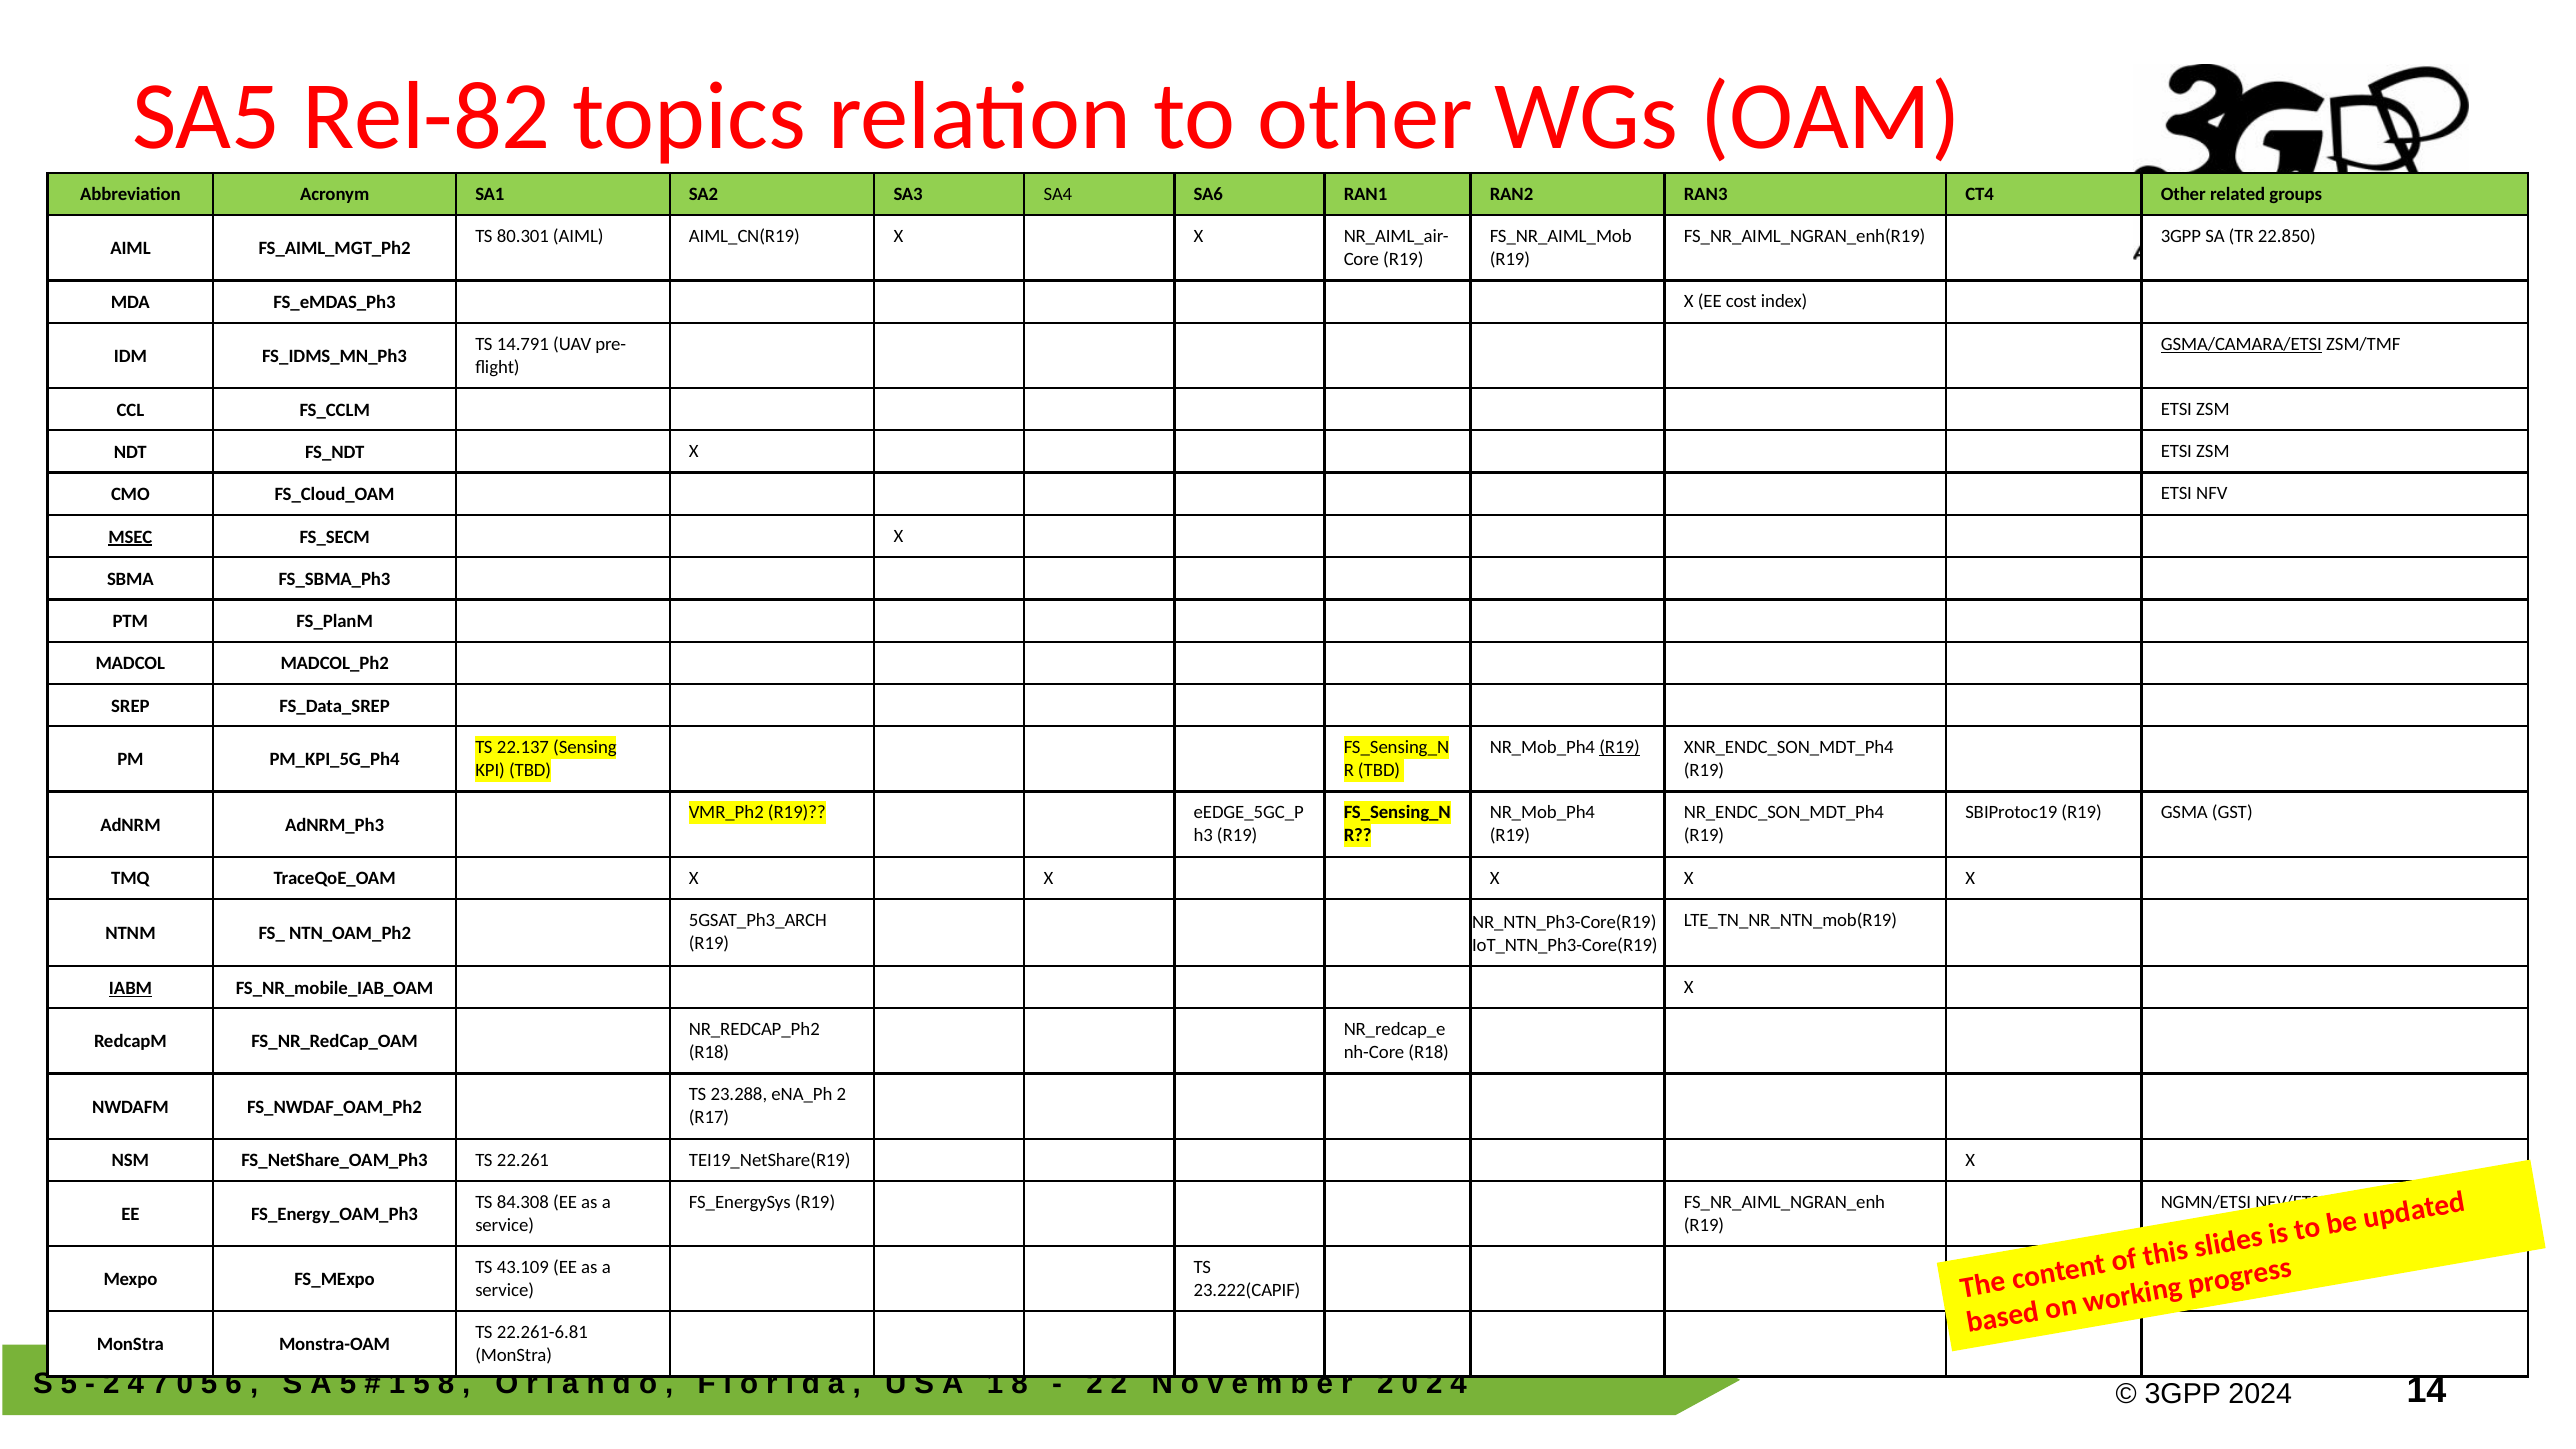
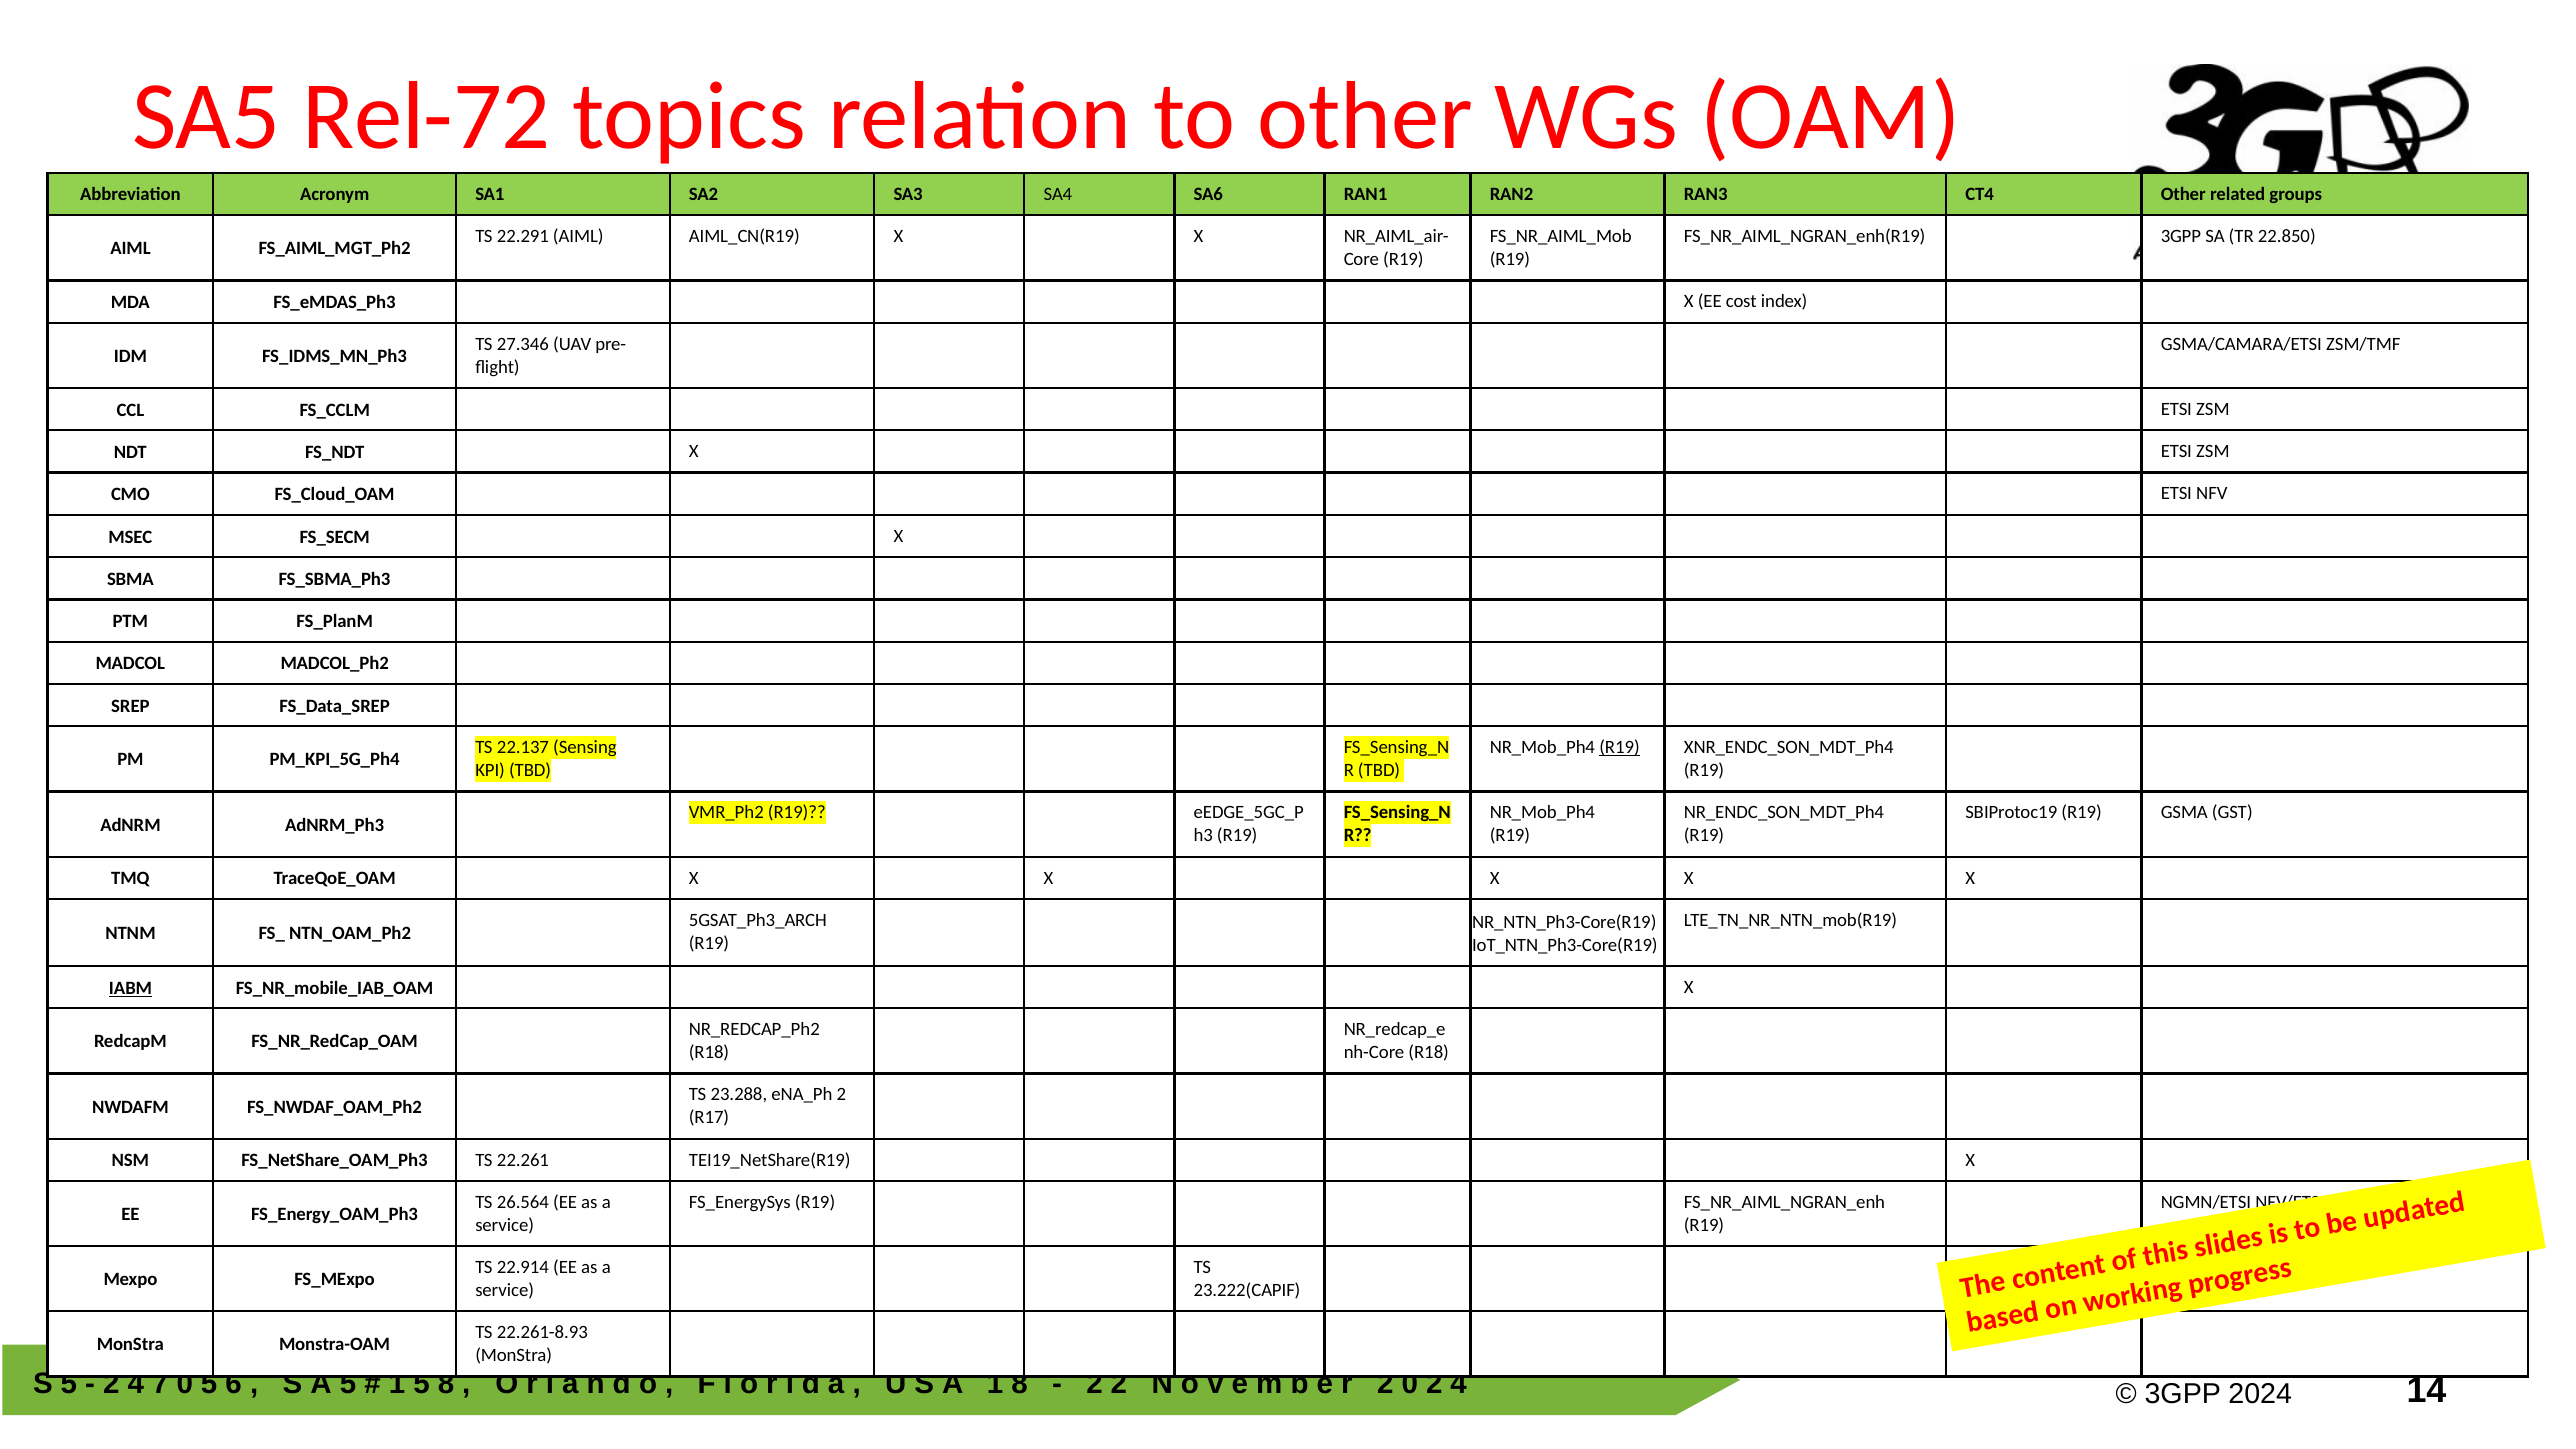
Rel-82: Rel-82 -> Rel-72
80.301: 80.301 -> 22.291
14.791: 14.791 -> 27.346
GSMA/CAMARA/ETSI underline: present -> none
MSEC underline: present -> none
84.308: 84.308 -> 26.564
43.109: 43.109 -> 22.914
22.261-6.81: 22.261-6.81 -> 22.261-8.93
